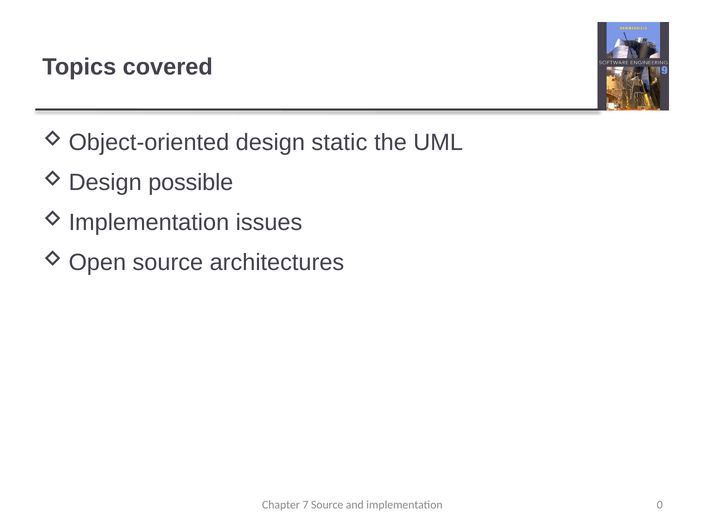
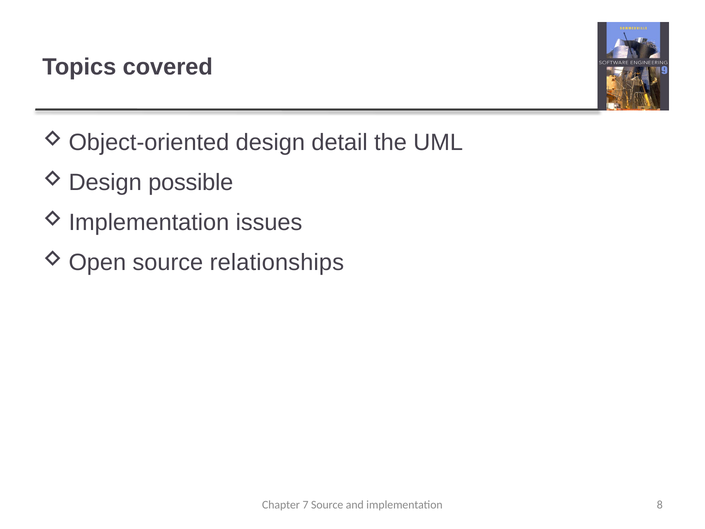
static: static -> detail
architectures: architectures -> relationships
0: 0 -> 8
